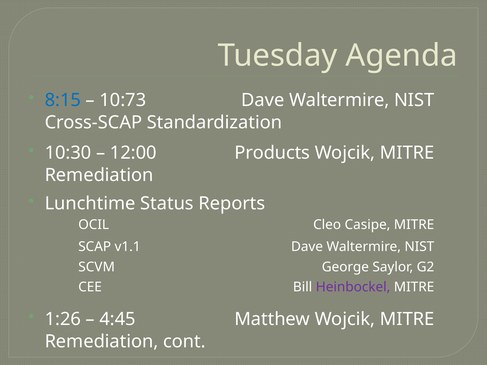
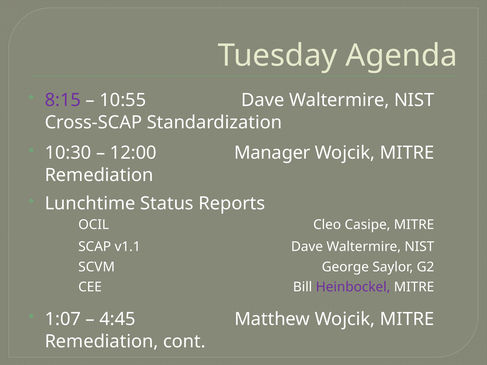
8:15 colour: blue -> purple
10:73: 10:73 -> 10:55
Products: Products -> Manager
1:26: 1:26 -> 1:07
